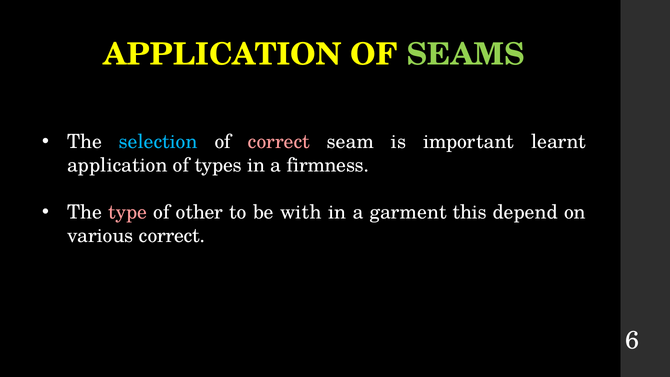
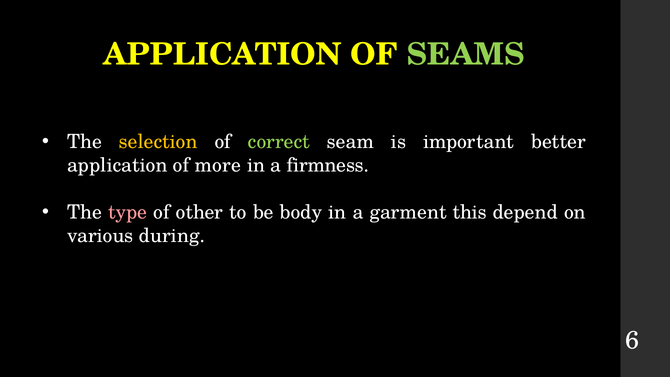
selection colour: light blue -> yellow
correct at (279, 142) colour: pink -> light green
learnt: learnt -> better
types: types -> more
with: with -> body
various correct: correct -> during
